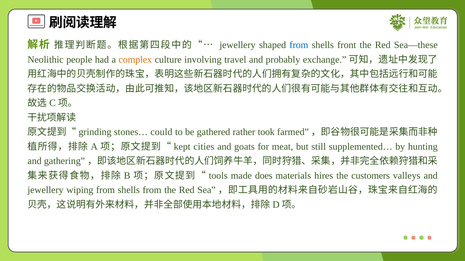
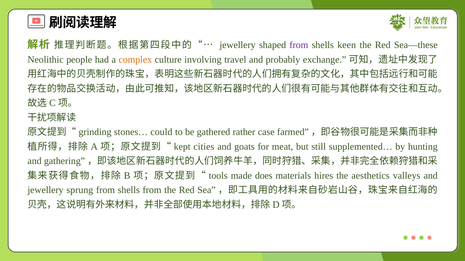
from at (299, 45) colour: blue -> purple
front: front -> keen
took: took -> case
customers: customers -> aesthetics
wiping: wiping -> sprung
